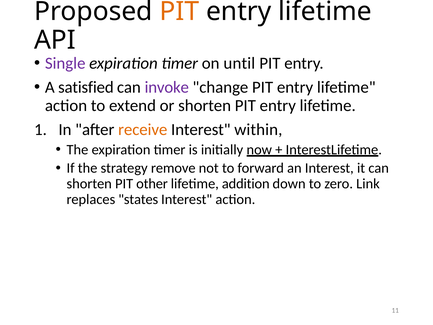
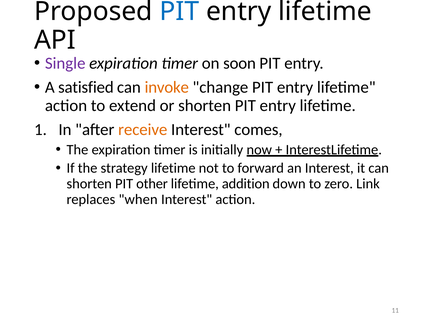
PIT at (179, 12) colour: orange -> blue
until: until -> soon
invoke colour: purple -> orange
within: within -> comes
strategy remove: remove -> lifetime
states: states -> when
